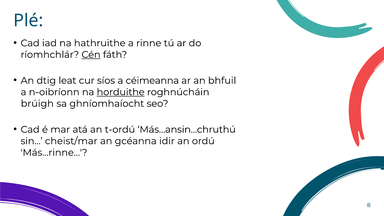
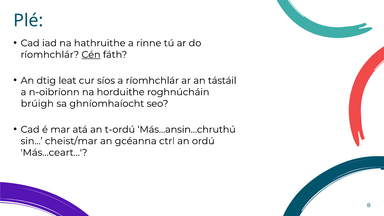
a céimeanna: céimeanna -> ríomhchlár
bhfuil: bhfuil -> tástáil
horduithe underline: present -> none
idir: idir -> ctrl
Más...rinne: Más...rinne -> Más...ceart
